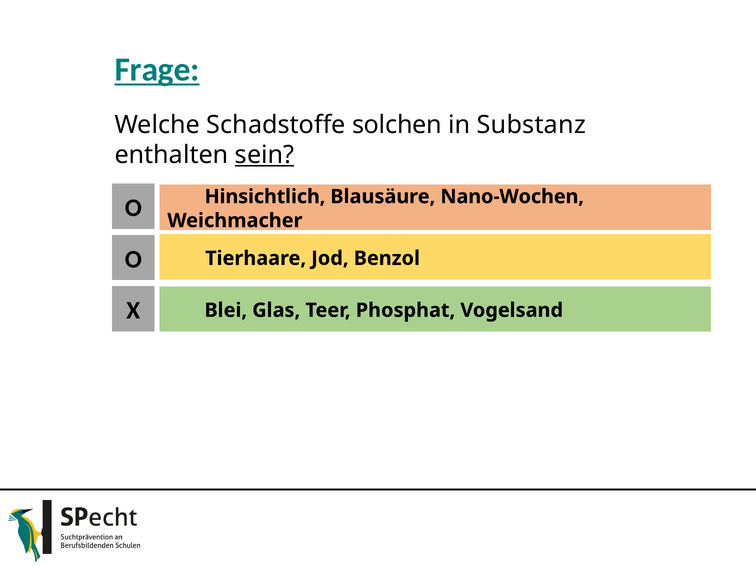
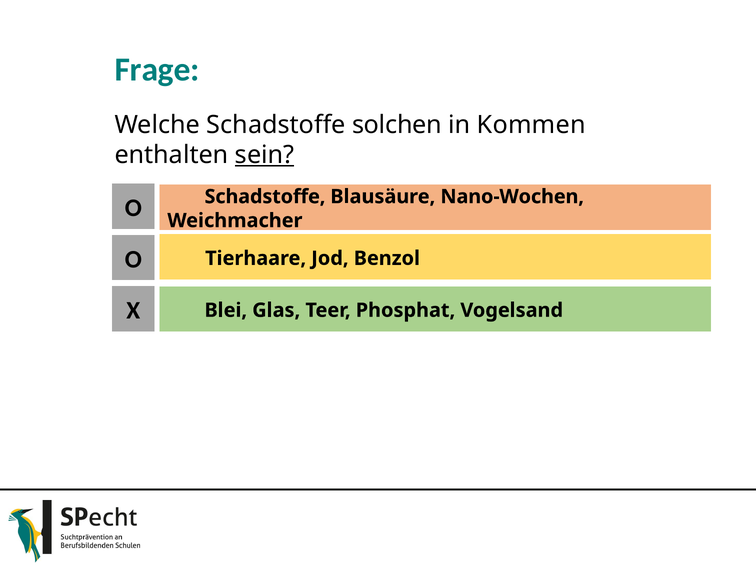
Frage underline: present -> none
Substanz: Substanz -> Kommen
Hinsichtlich at (265, 197): Hinsichtlich -> Schadstoffe
